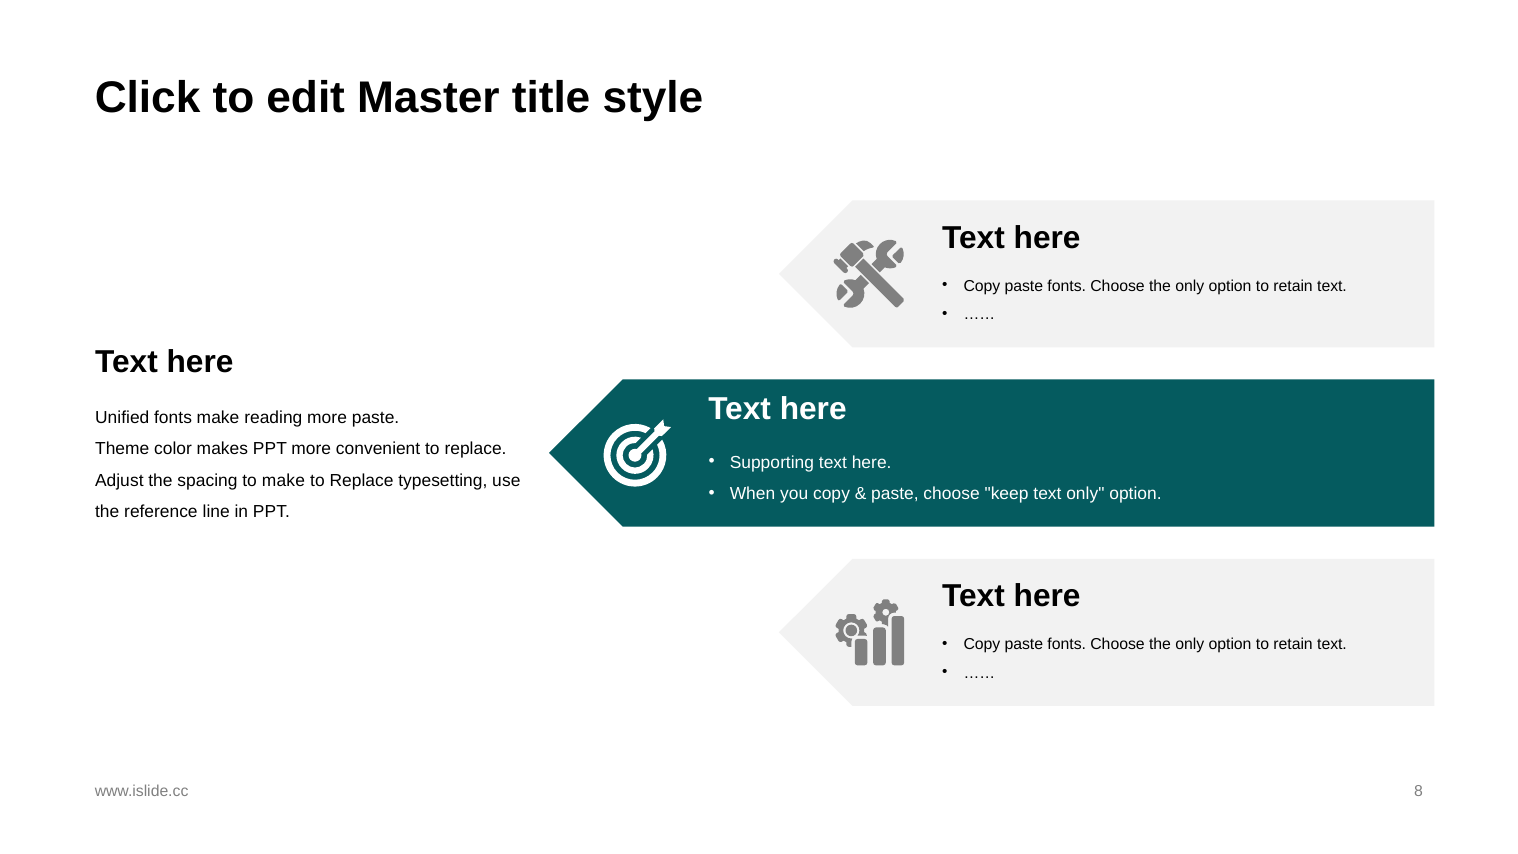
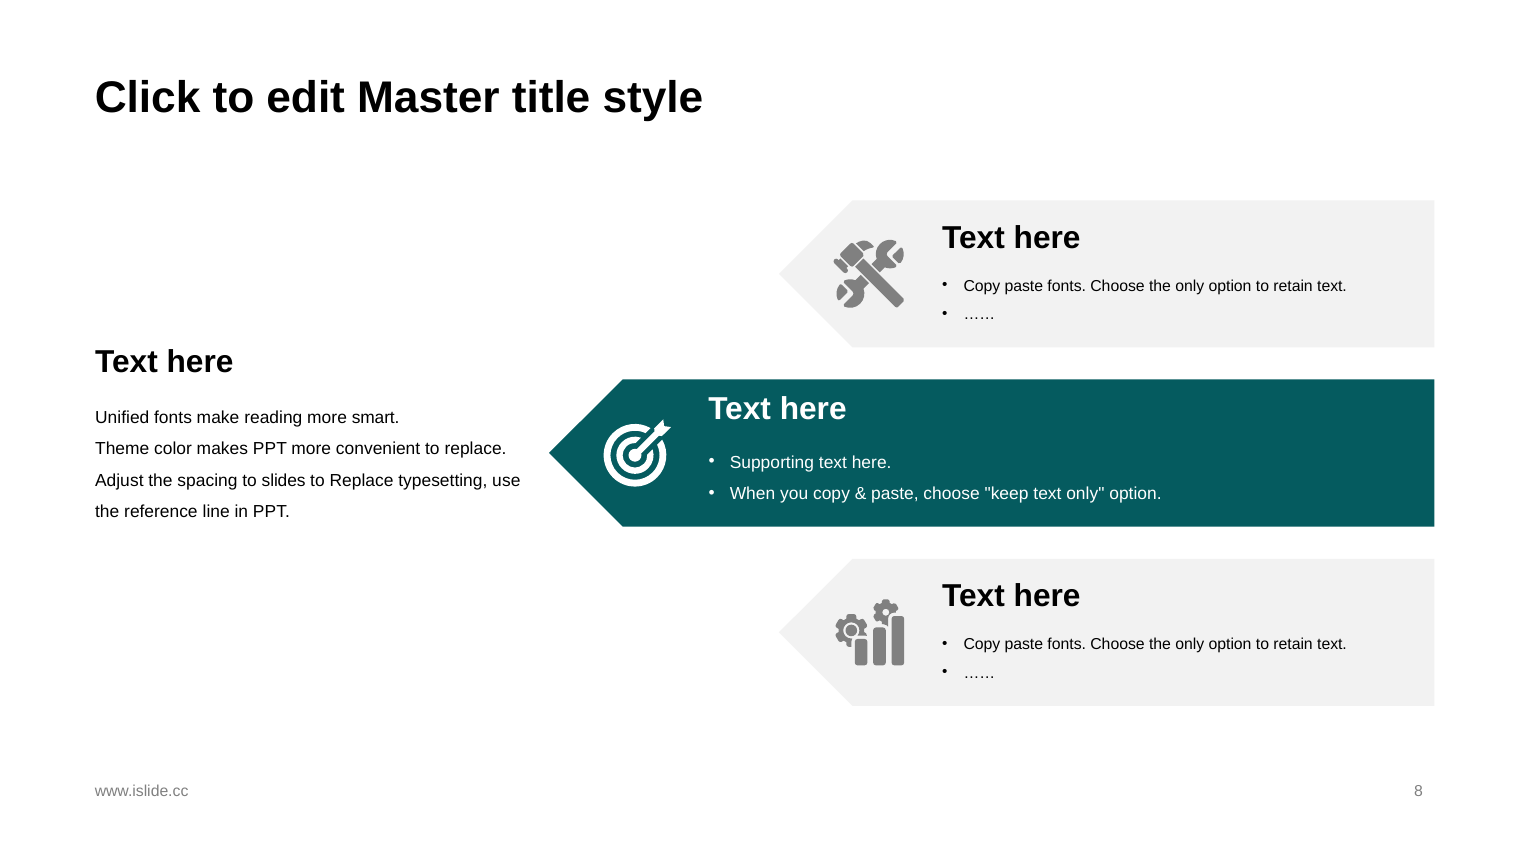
more paste: paste -> smart
to make: make -> slides
